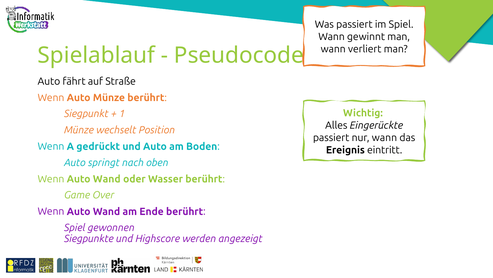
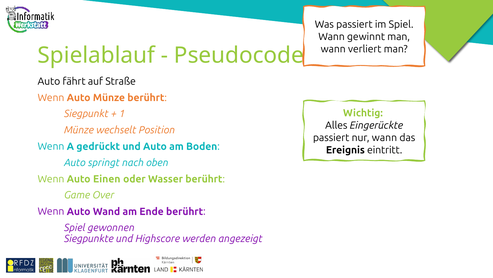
Wand at (107, 179): Wand -> Einen
